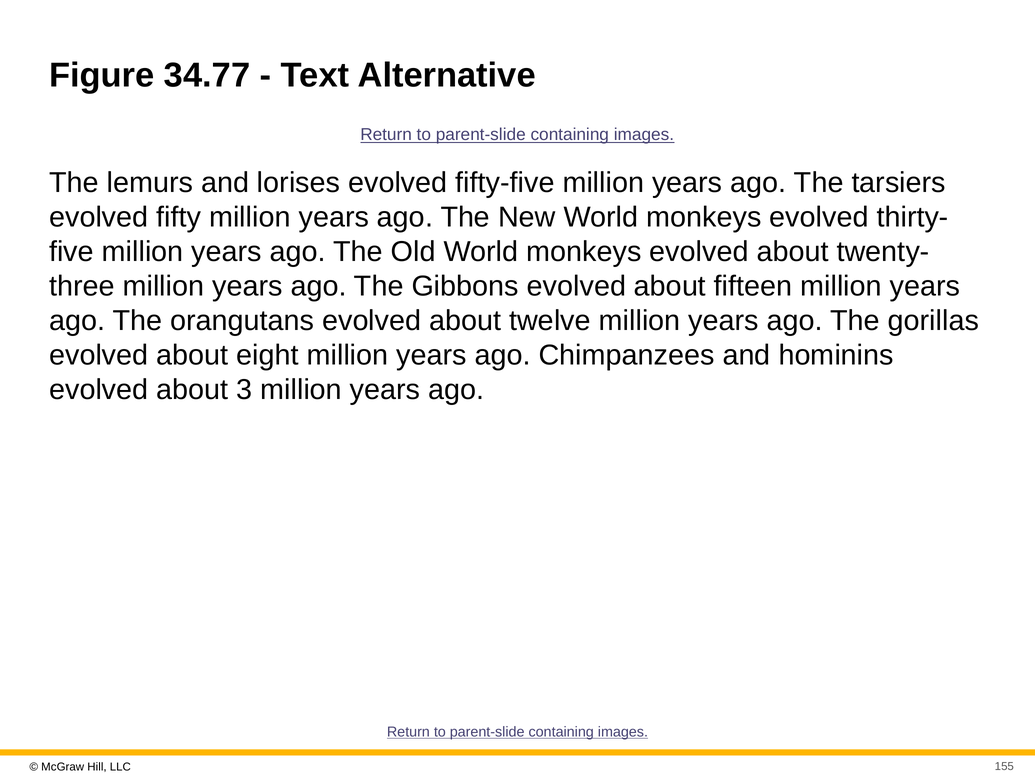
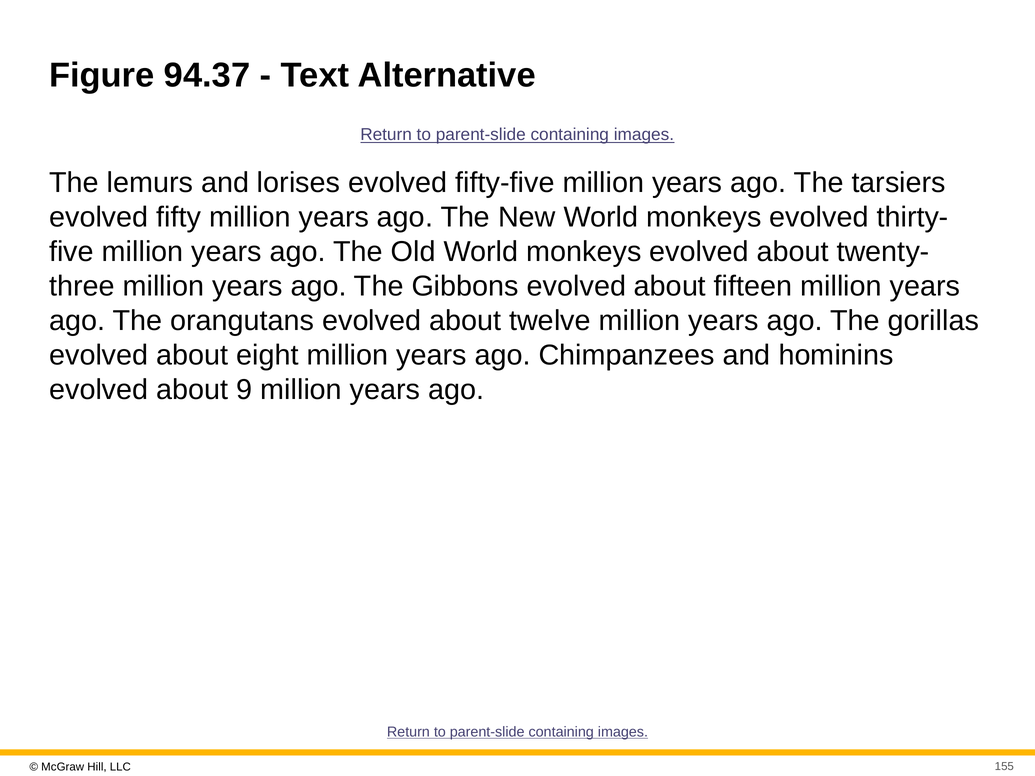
34.77: 34.77 -> 94.37
3: 3 -> 9
